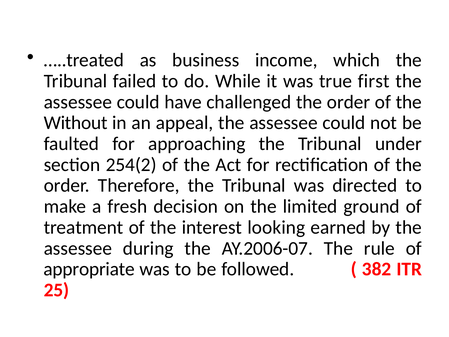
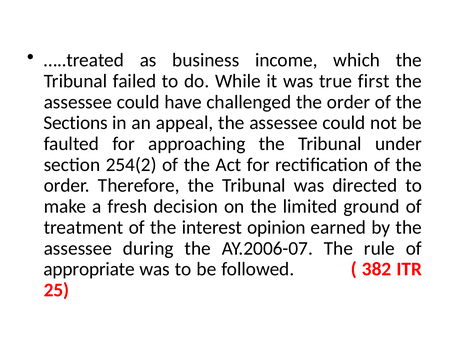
Without: Without -> Sections
looking: looking -> opinion
